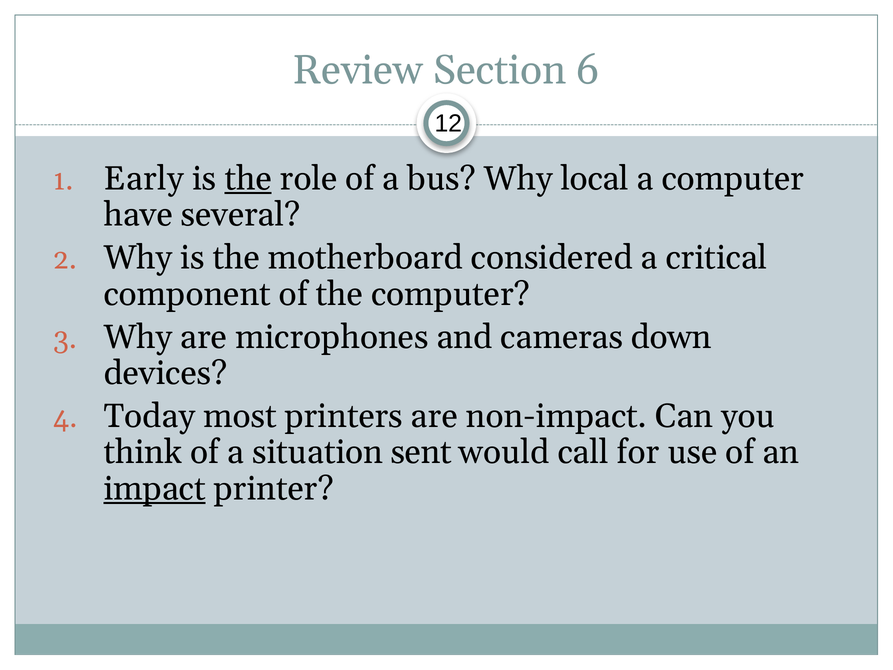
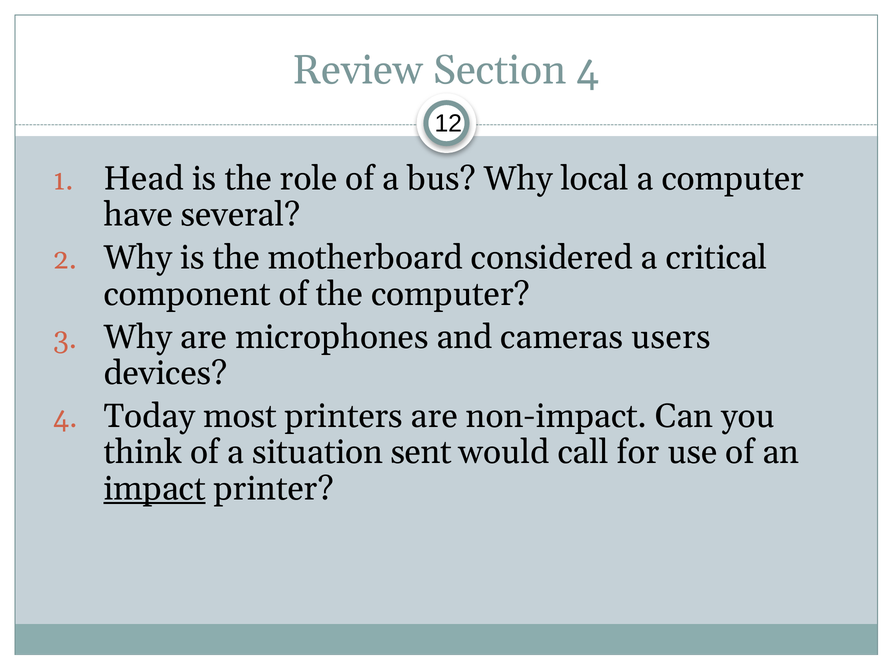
Section 6: 6 -> 4
Early: Early -> Head
the at (248, 179) underline: present -> none
down: down -> users
